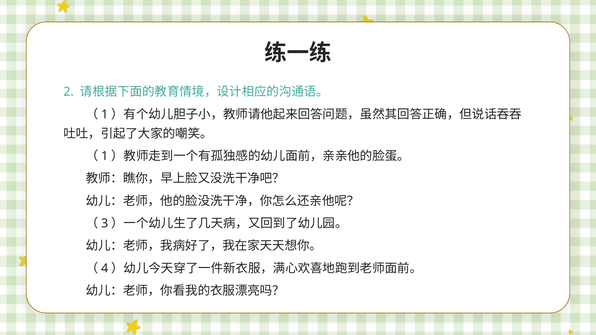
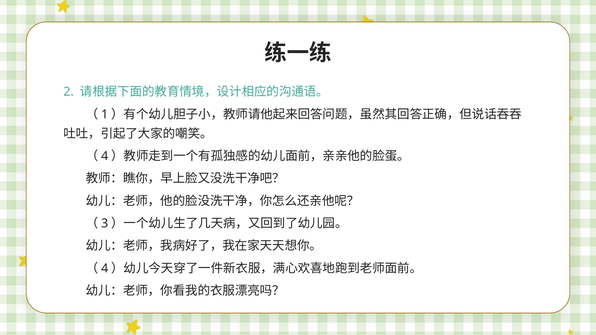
1 at (105, 156): 1 -> 4
